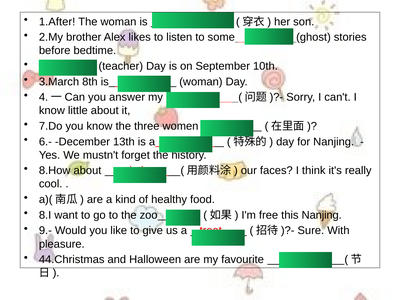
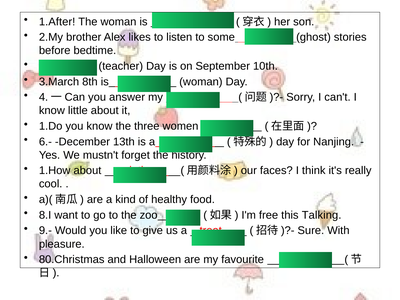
7.Do: 7.Do -> 1.Do
8.How: 8.How -> 1.How
this Nanjing: Nanjing -> Talking
44.Christmas: 44.Christmas -> 80.Christmas
